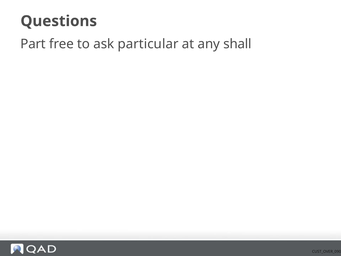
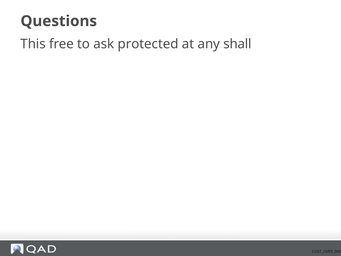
Part: Part -> This
particular: particular -> protected
